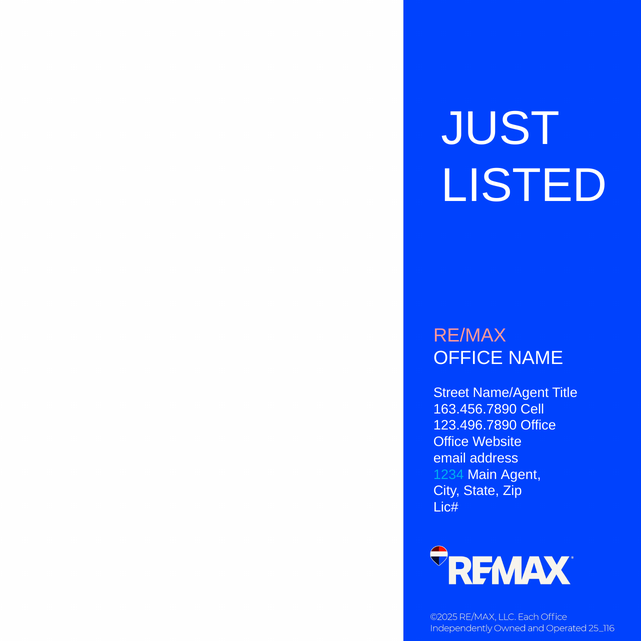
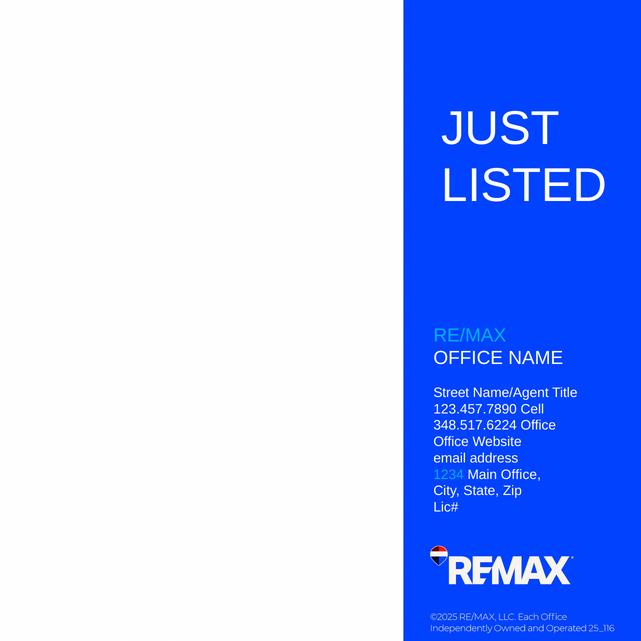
RE/MAX colour: pink -> light blue
163.456.7890: 163.456.7890 -> 123.457.7890
123.496.7890: 123.496.7890 -> 348.517.6224
Main Agent: Agent -> Office
